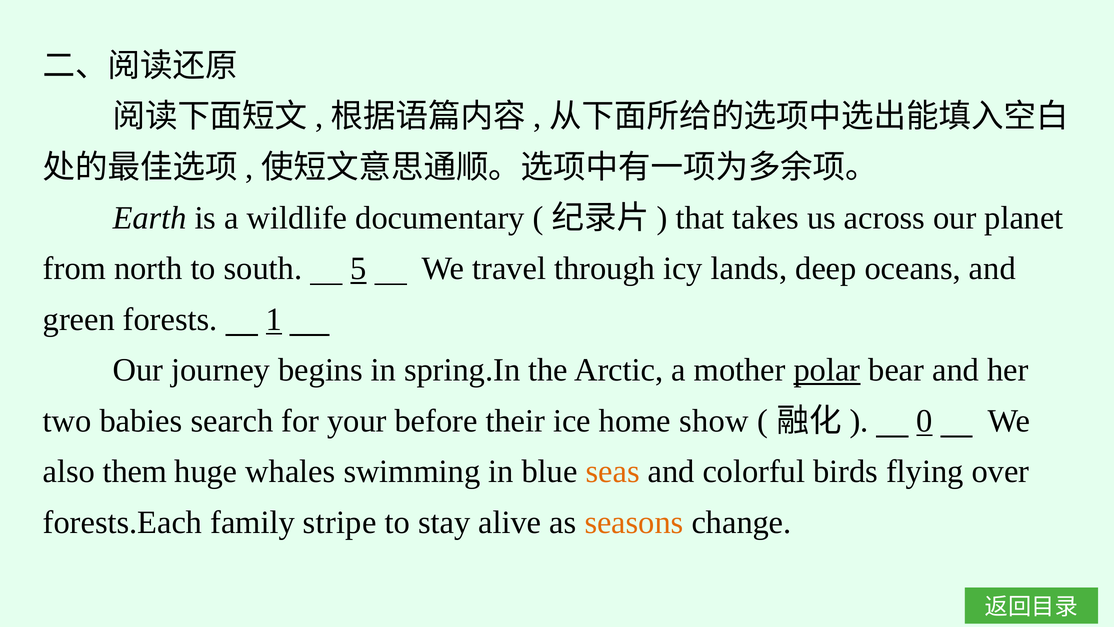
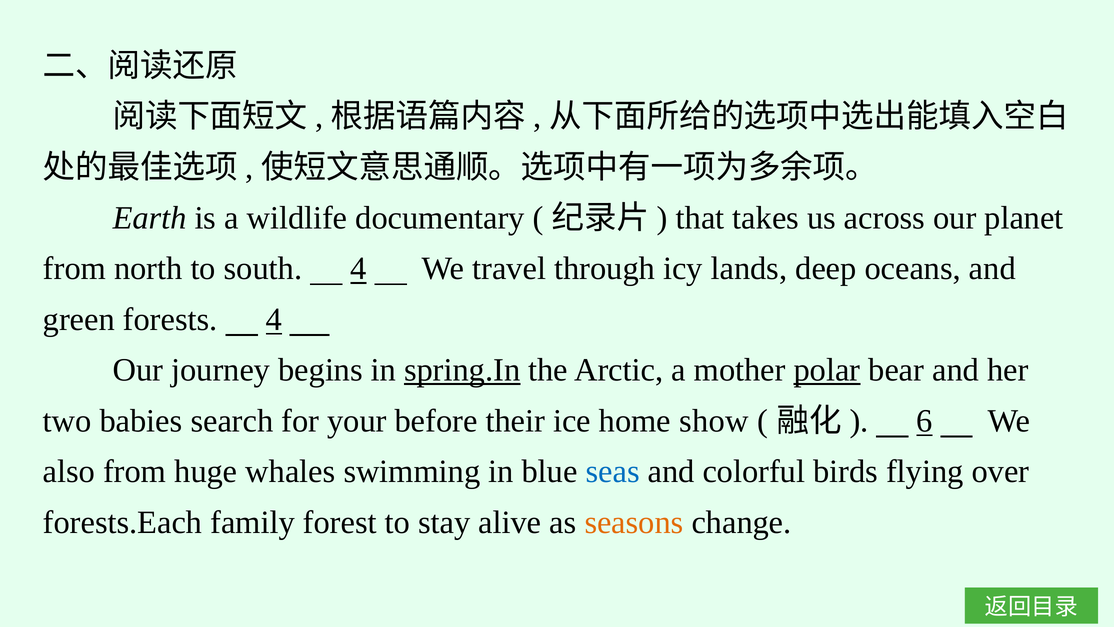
south 5: 5 -> 4
forests 1: 1 -> 4
spring.In underline: none -> present
0: 0 -> 6
also them: them -> from
seas colour: orange -> blue
stripe: stripe -> forest
